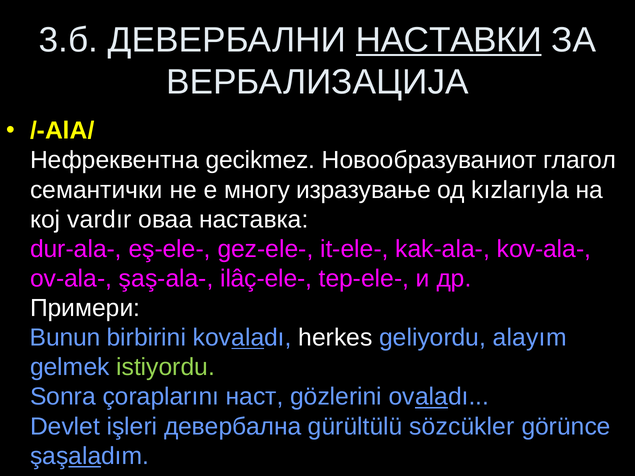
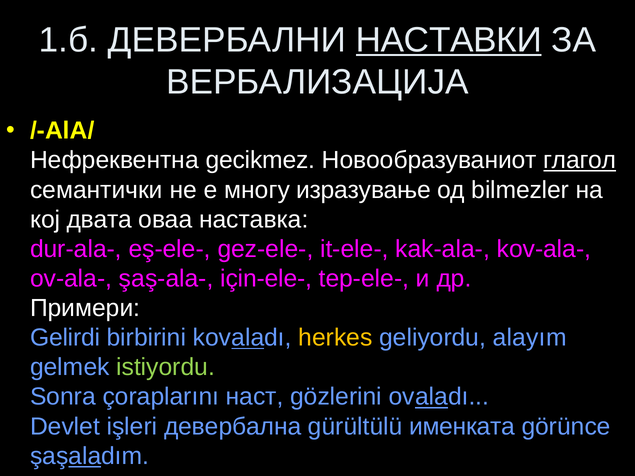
3.б: 3.б -> 1.б
глагол underline: none -> present
kızlarıyla: kızlarıyla -> bilmezler
vardır: vardır -> двата
ilâç-ele-: ilâç-ele- -> için-ele-
Bunun: Bunun -> Gelirdi
herkes colour: white -> yellow
sözcükler: sözcükler -> именката
